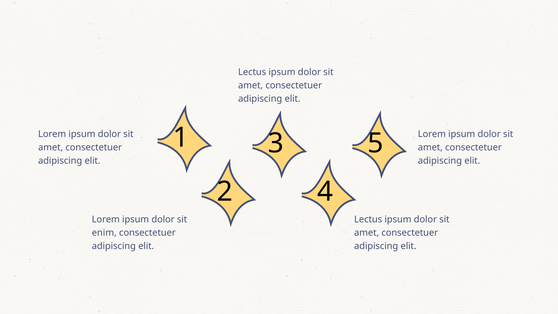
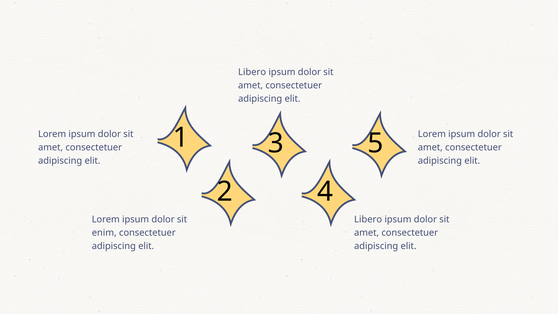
Lectus at (252, 72): Lectus -> Libero
Lectus at (368, 219): Lectus -> Libero
